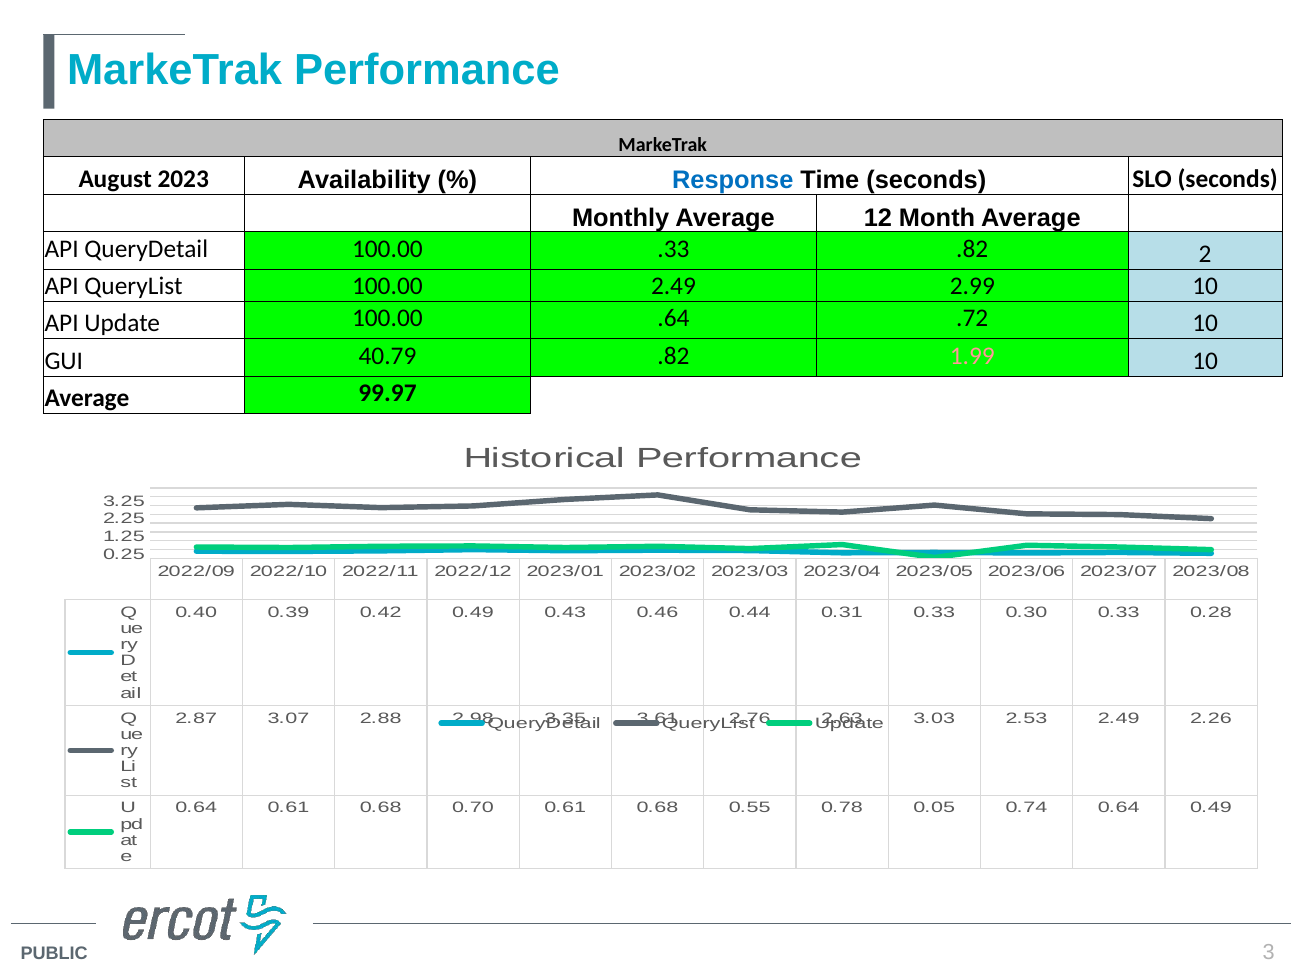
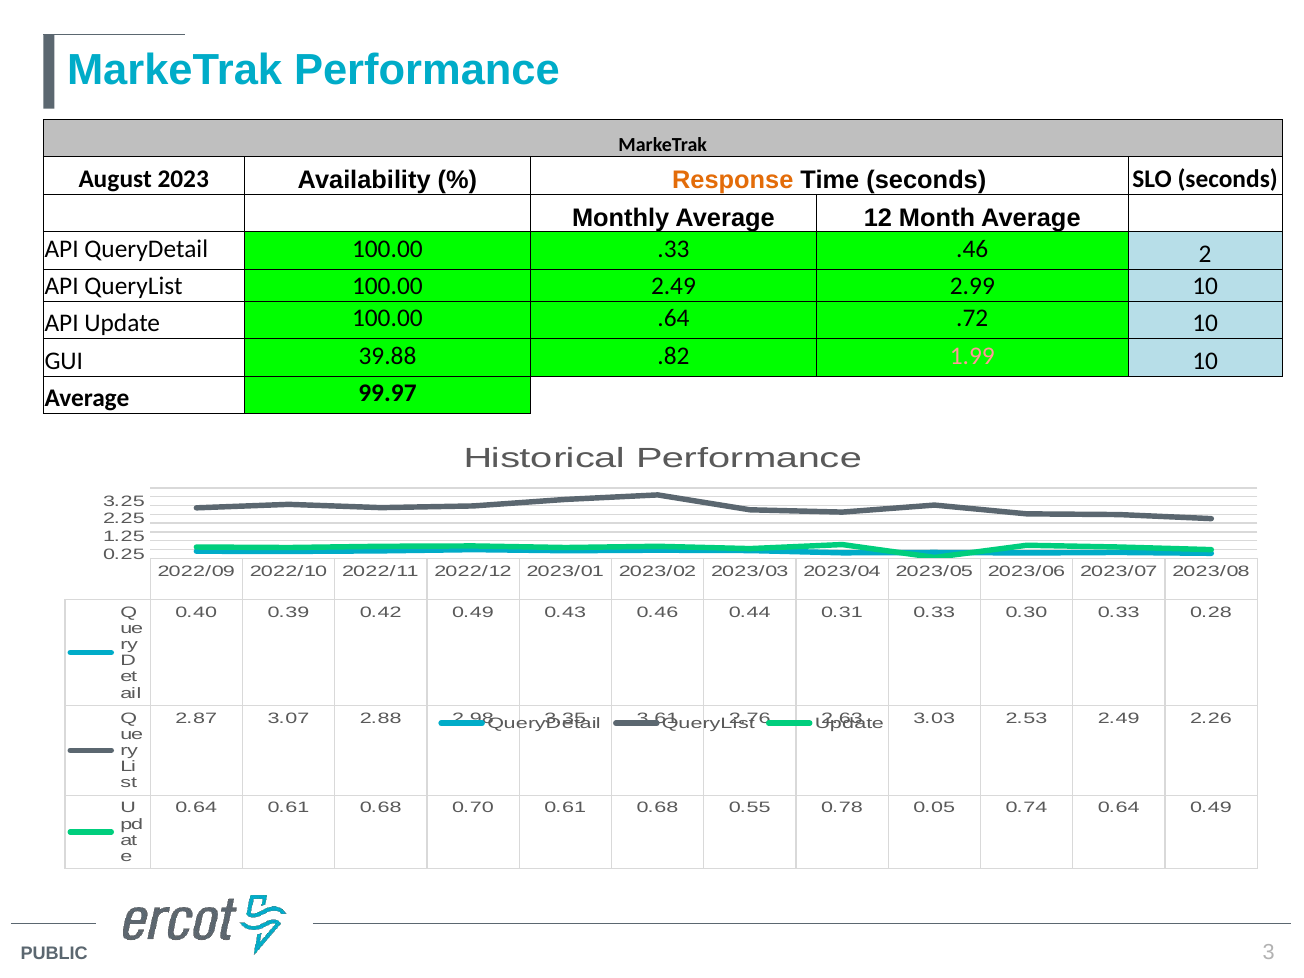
Response colour: blue -> orange
.33 .82: .82 -> .46
40.79: 40.79 -> 39.88
